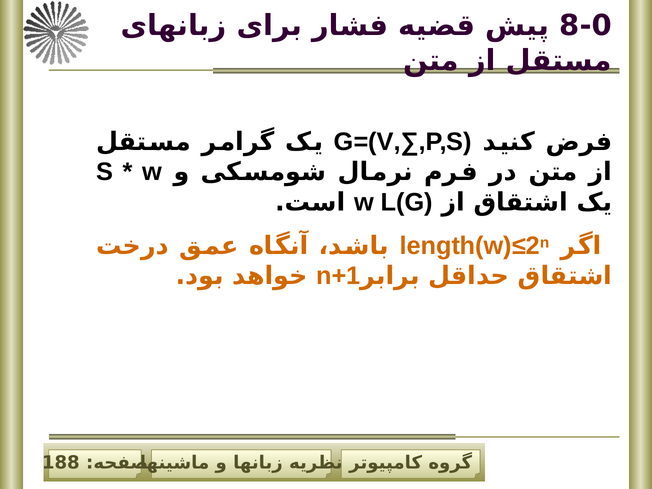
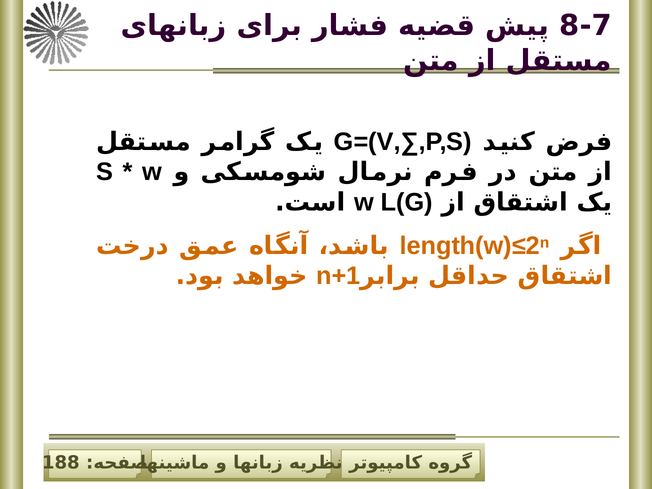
8-0: 8-0 -> 8-7
